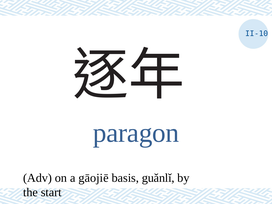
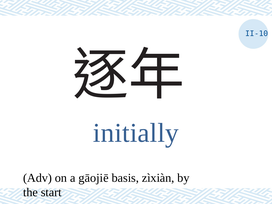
paragon: paragon -> initially
guǎnlǐ: guǎnlǐ -> zìxiàn
